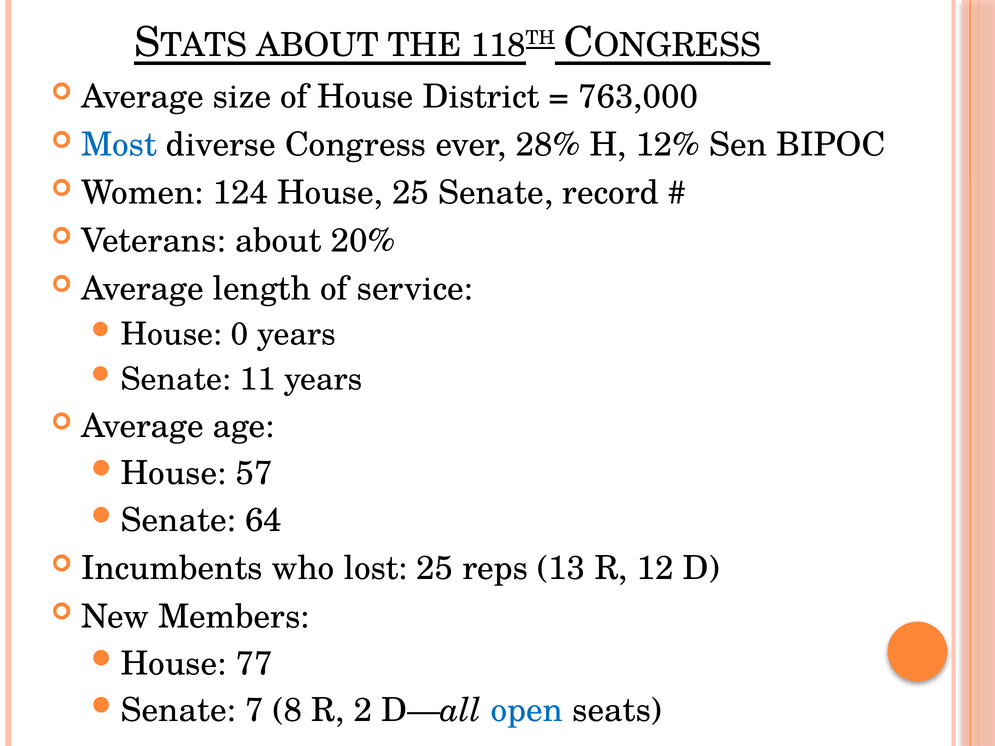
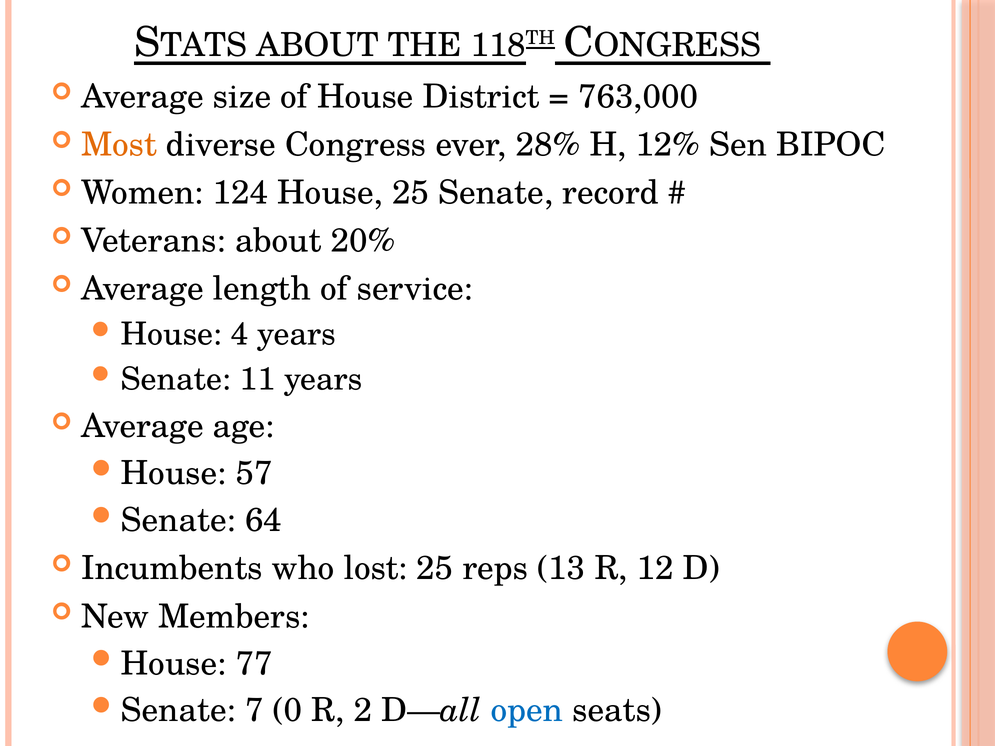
Most colour: blue -> orange
0: 0 -> 4
8: 8 -> 0
